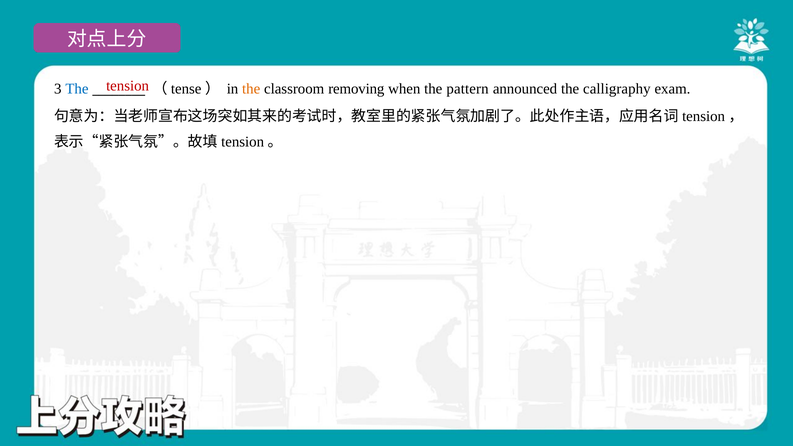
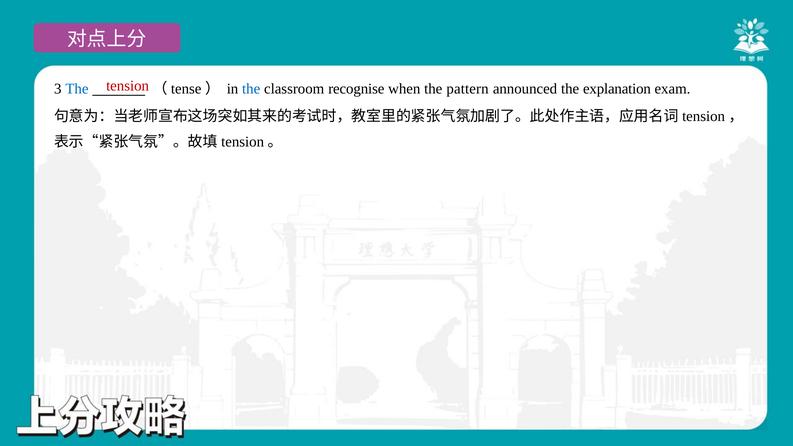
the at (251, 89) colour: orange -> blue
removing: removing -> recognise
calligraphy: calligraphy -> explanation
